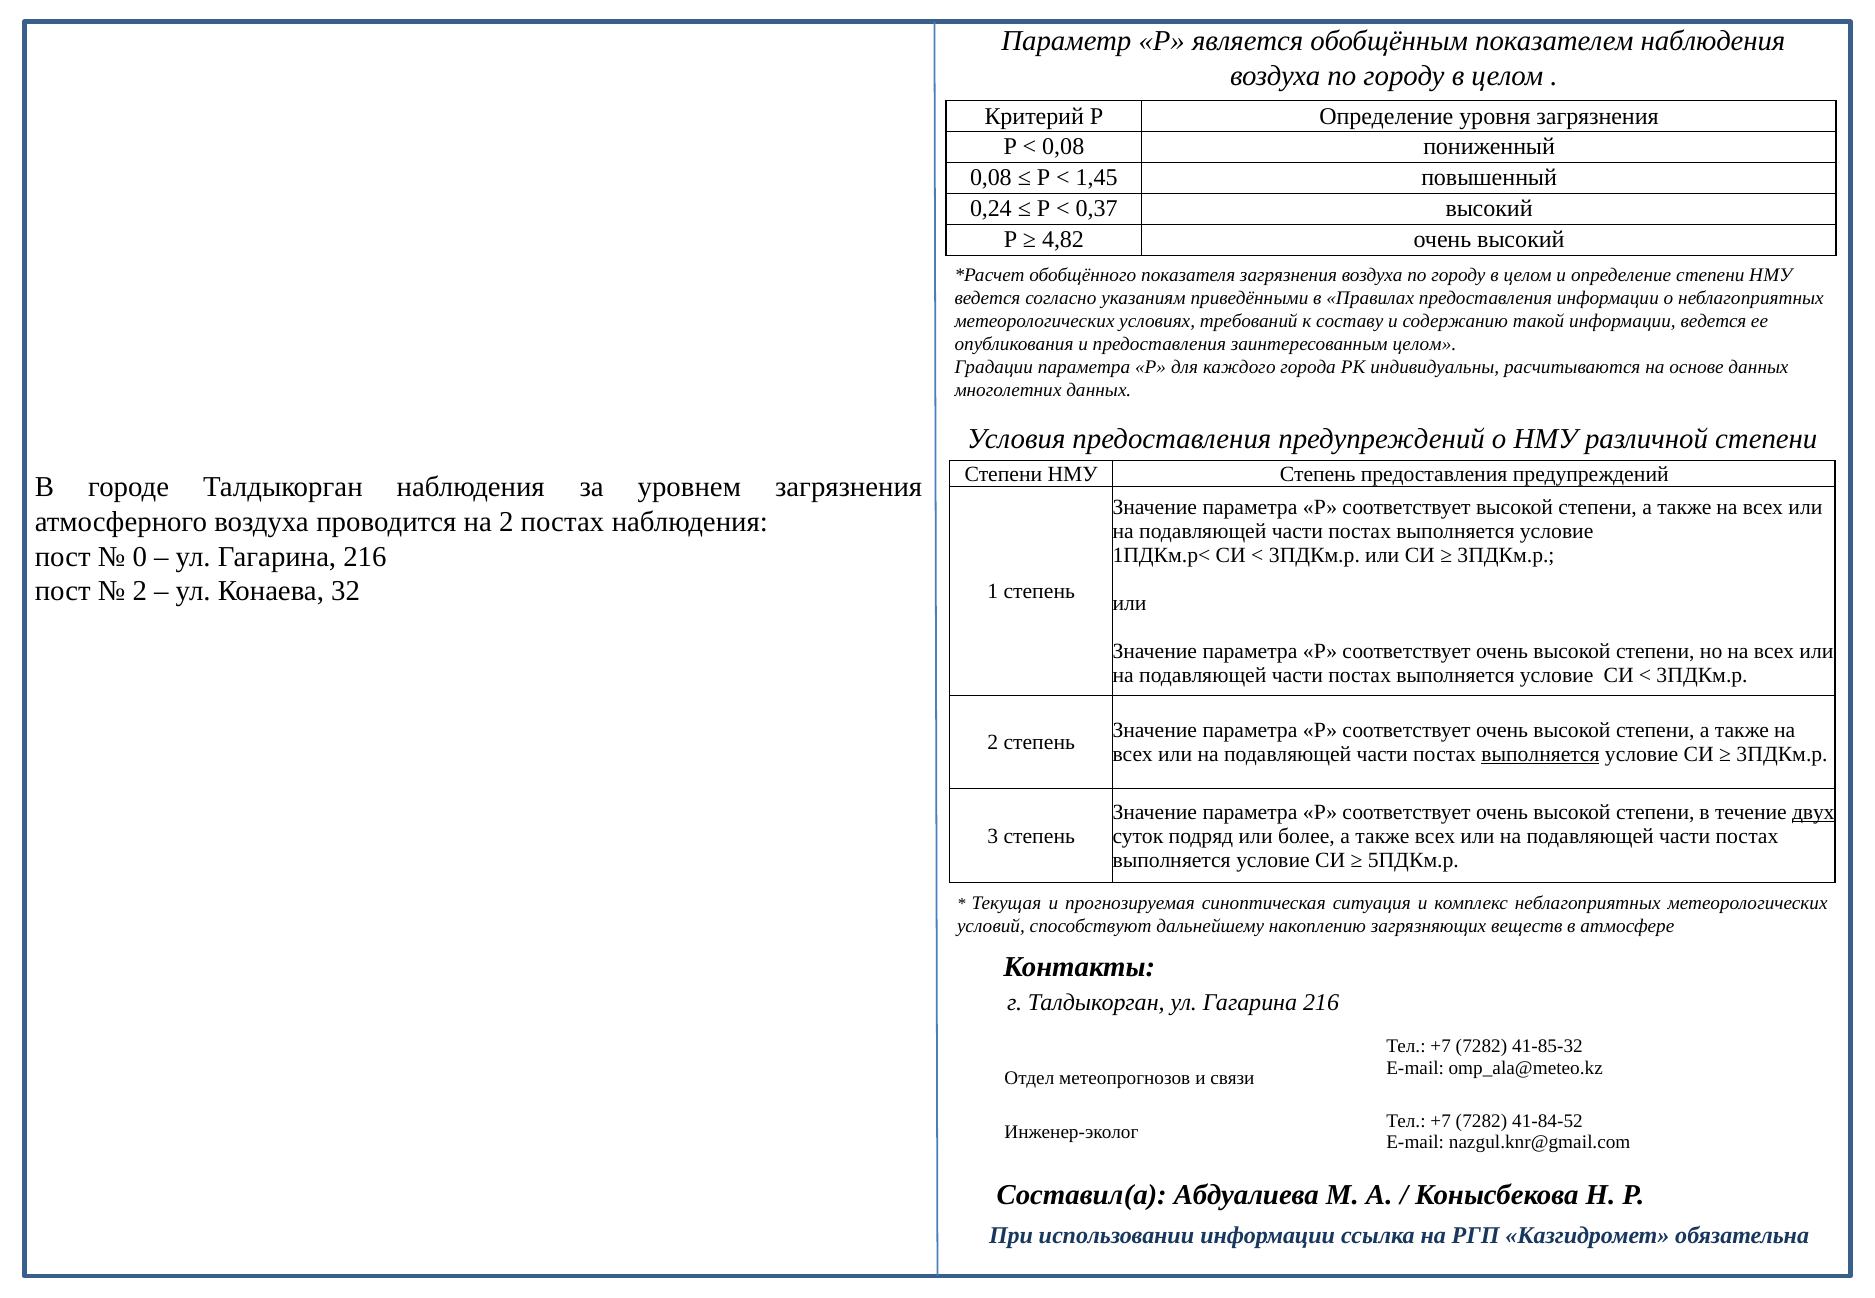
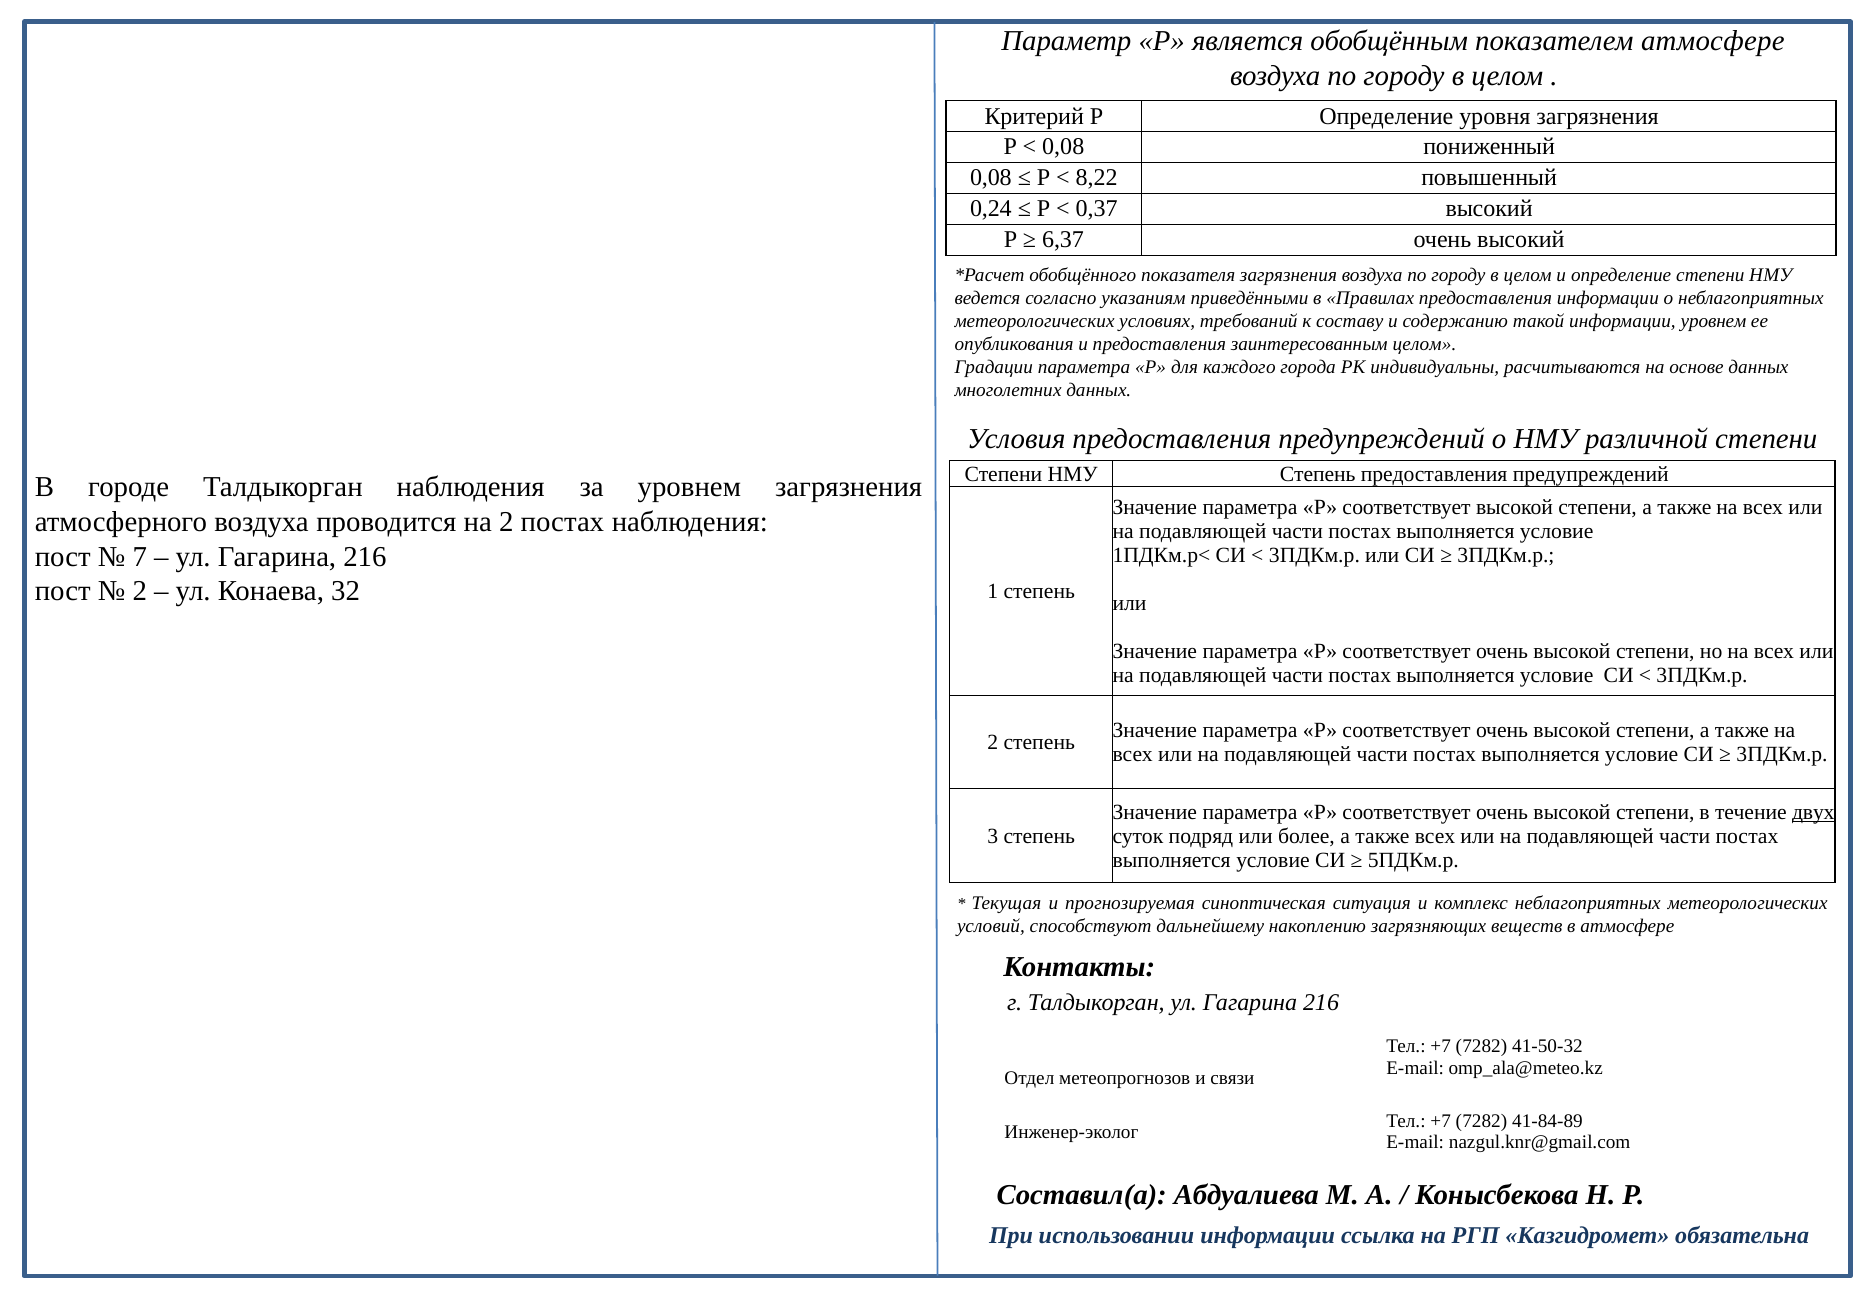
показателем наблюдения: наблюдения -> атмосфере
1,45: 1,45 -> 8,22
4,82: 4,82 -> 6,37
информации ведется: ведется -> уровнем
0: 0 -> 7
выполняется at (1540, 754) underline: present -> none
41-85-32: 41-85-32 -> 41-50-32
41-84-52: 41-84-52 -> 41-84-89
